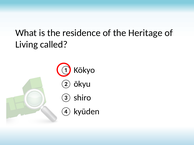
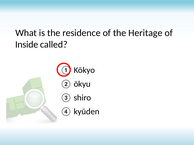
Living: Living -> Inside
